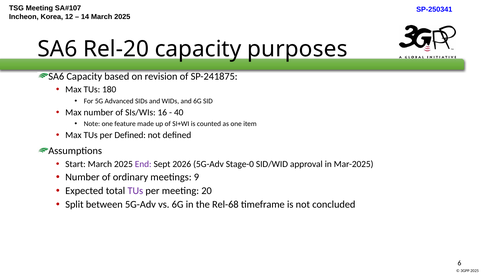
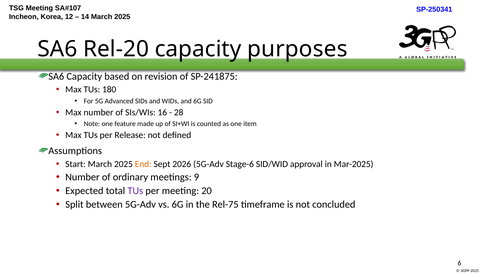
40: 40 -> 28
per Defined: Defined -> Release
End colour: purple -> orange
Stage-0: Stage-0 -> Stage-6
Rel-68: Rel-68 -> Rel-75
